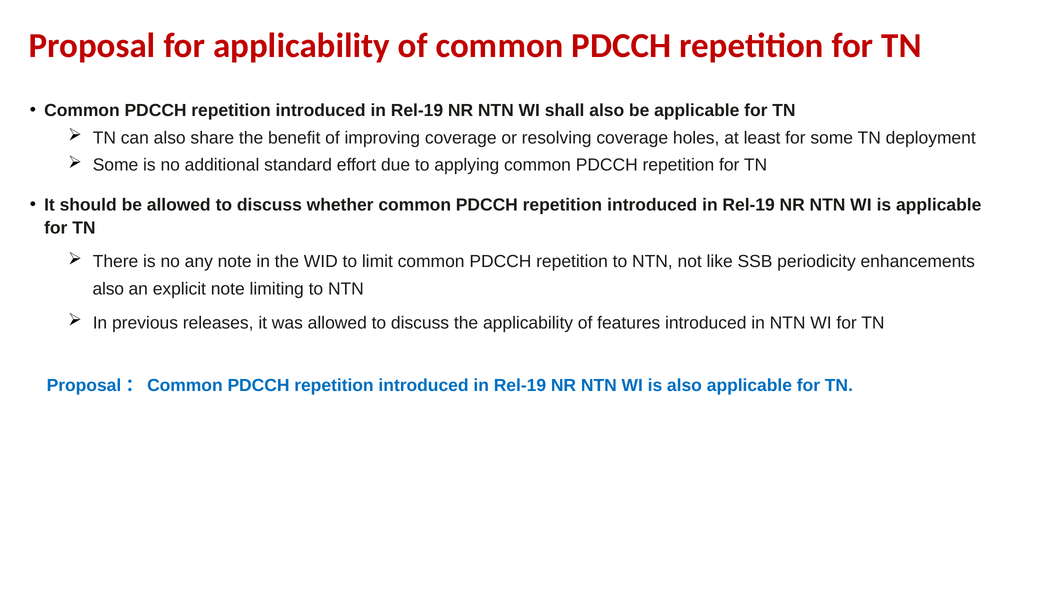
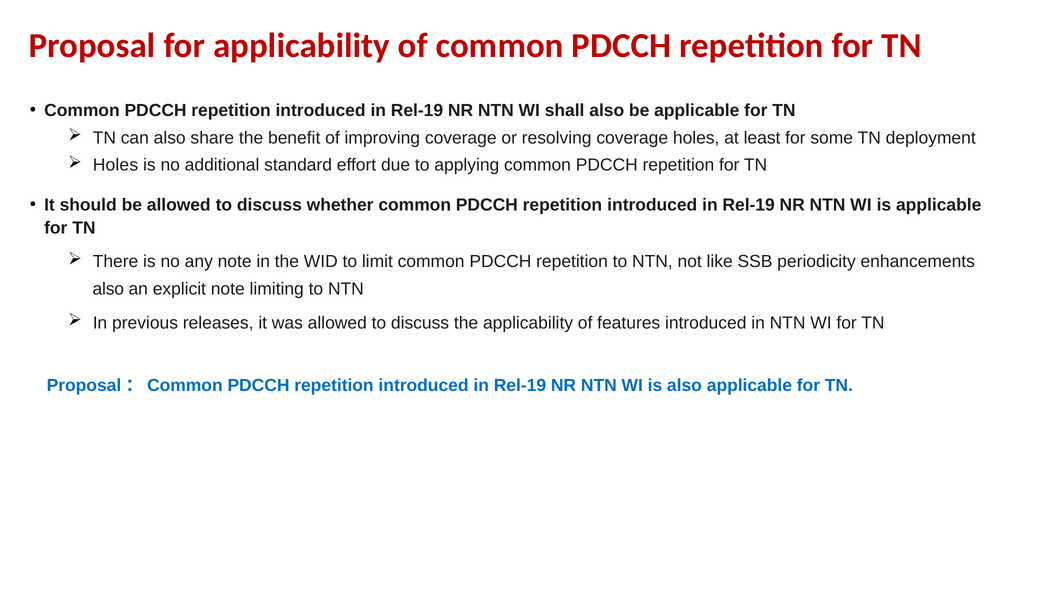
Some at (116, 165): Some -> Holes
